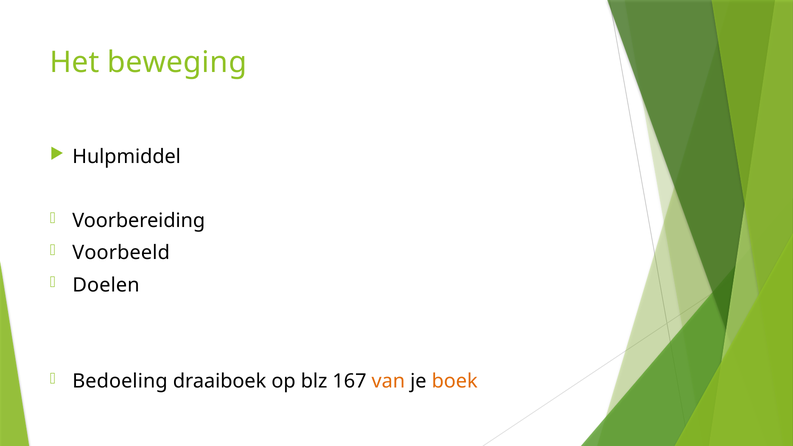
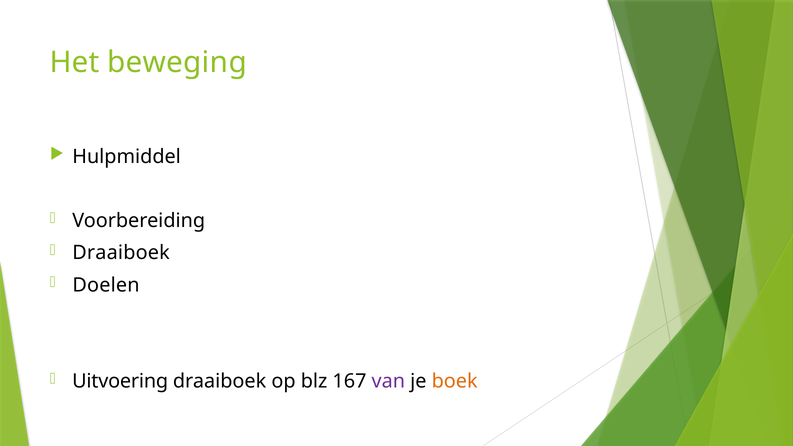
Voorbeeld at (121, 253): Voorbeeld -> Draaiboek
Bedoeling: Bedoeling -> Uitvoering
van colour: orange -> purple
